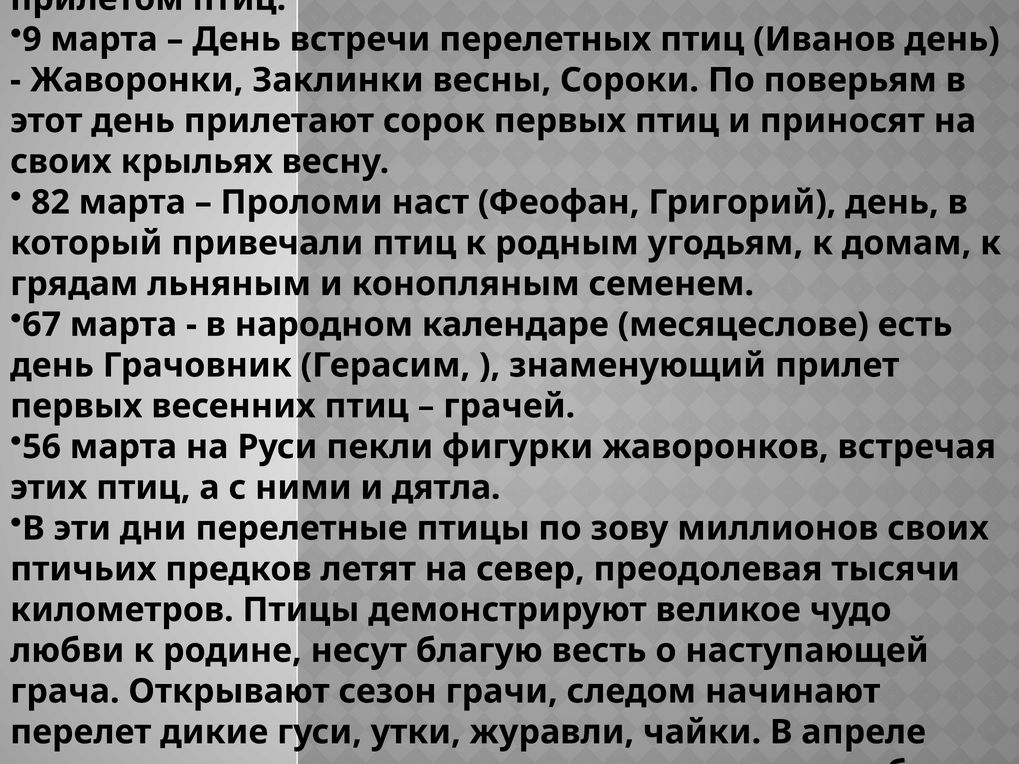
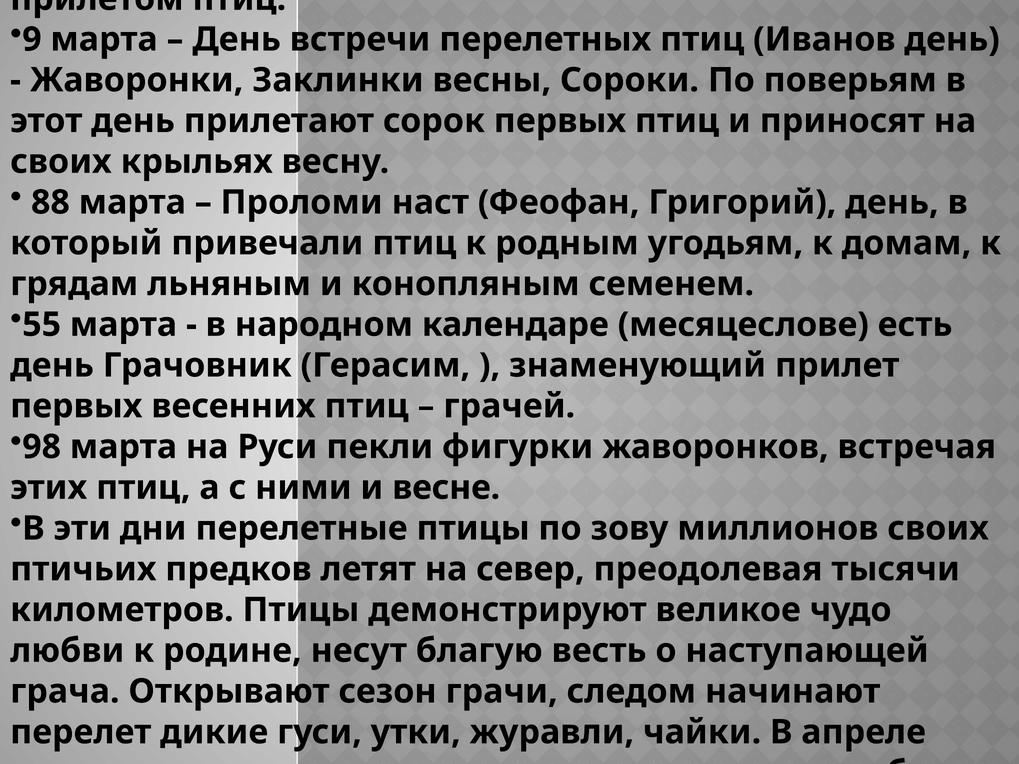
82: 82 -> 88
67: 67 -> 55
56: 56 -> 98
дятла: дятла -> весне
